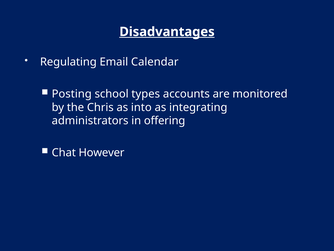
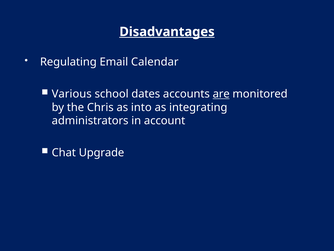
Posting: Posting -> Various
types: types -> dates
are underline: none -> present
offering: offering -> account
However: However -> Upgrade
